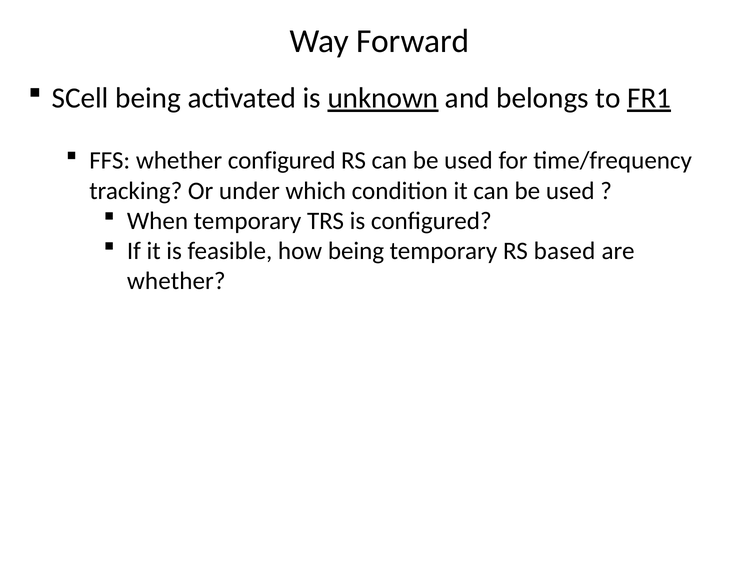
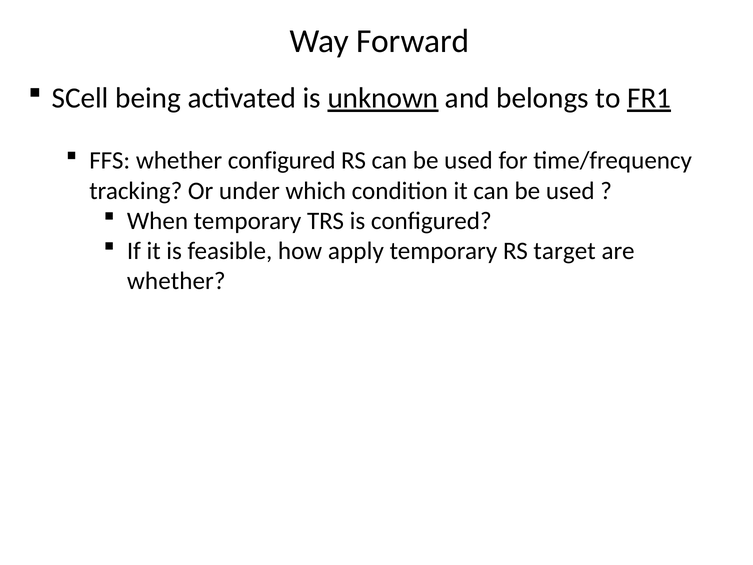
how being: being -> apply
based: based -> target
